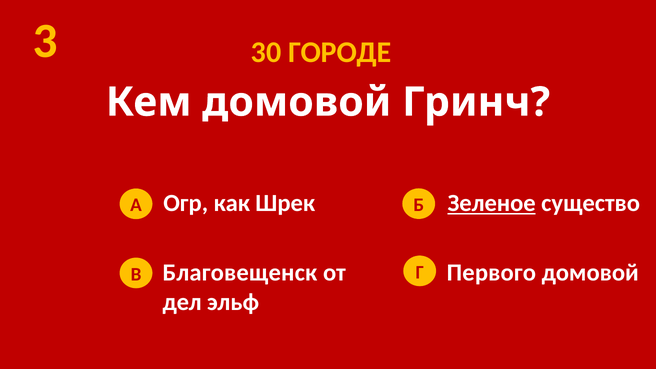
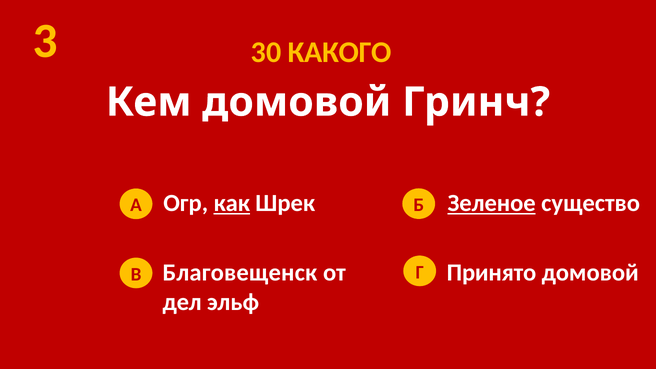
ГОРОДЕ: ГОРОДЕ -> КАКОГО
как underline: none -> present
Первого: Первого -> Принято
